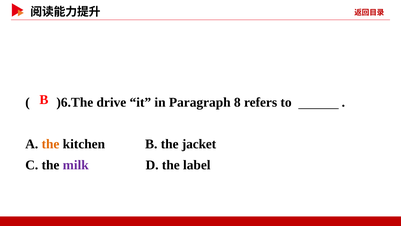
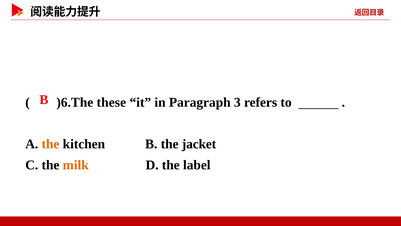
drive: drive -> these
8: 8 -> 3
milk colour: purple -> orange
